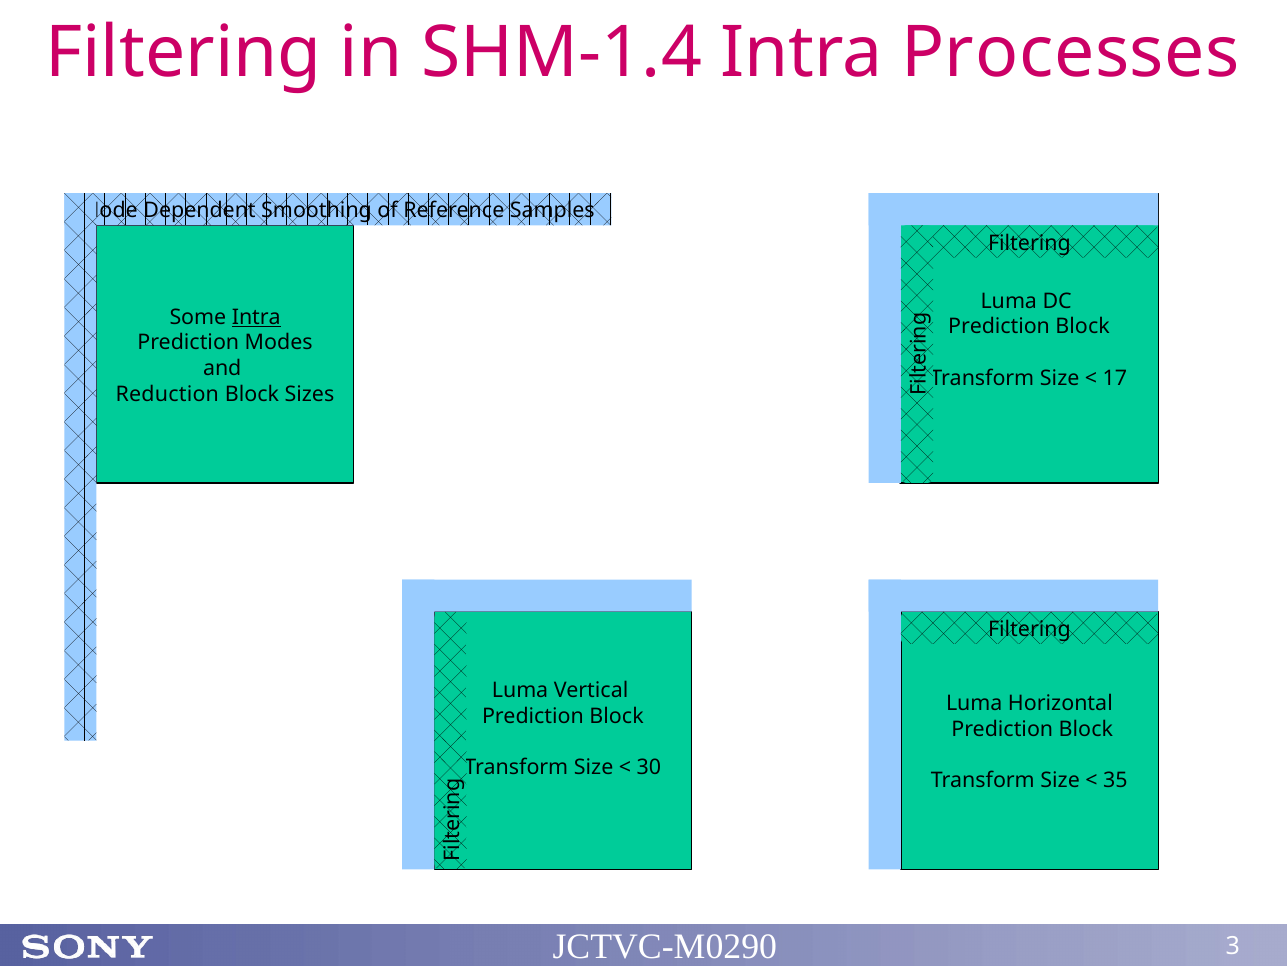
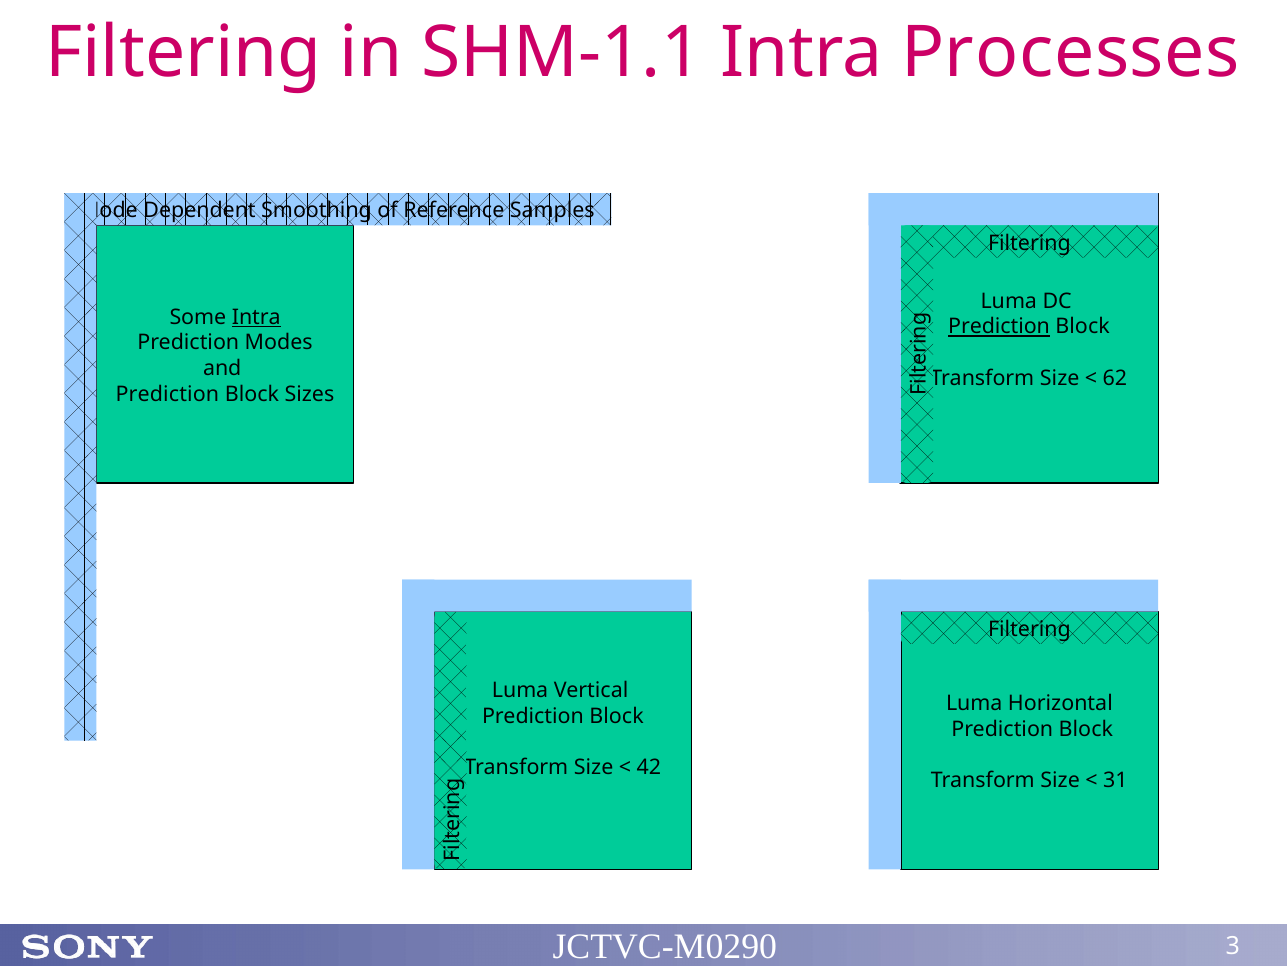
SHM-1.4: SHM-1.4 -> SHM-1.1
Prediction at (999, 326) underline: none -> present
17: 17 -> 62
Reduction at (167, 394): Reduction -> Prediction
30: 30 -> 42
35: 35 -> 31
